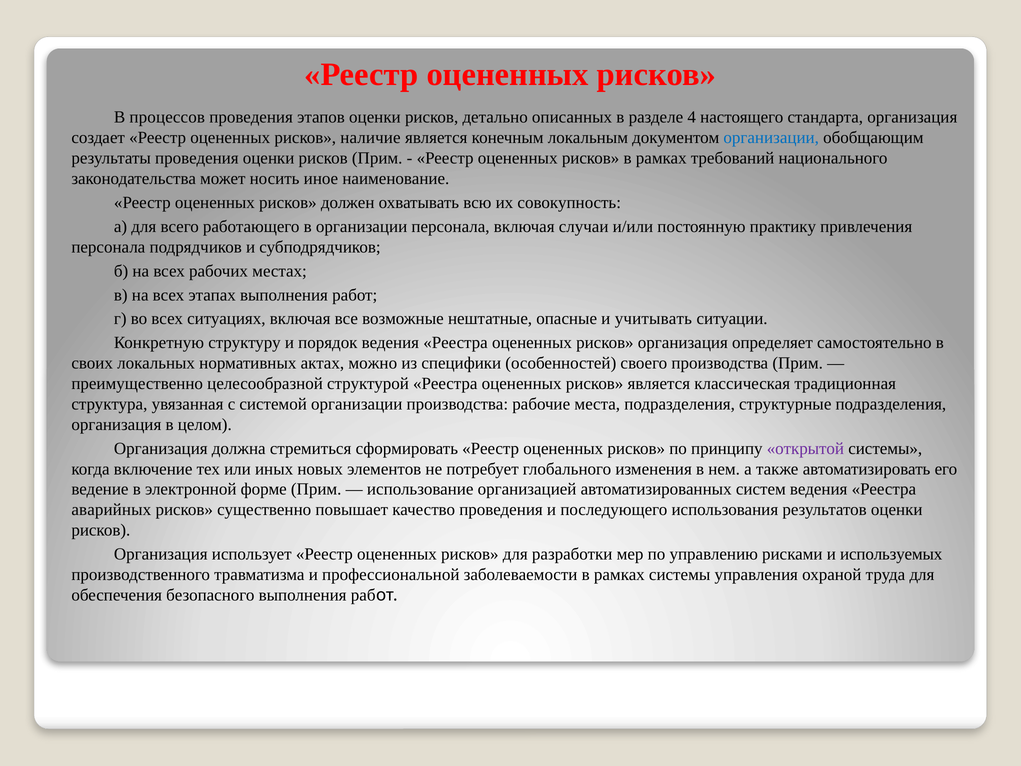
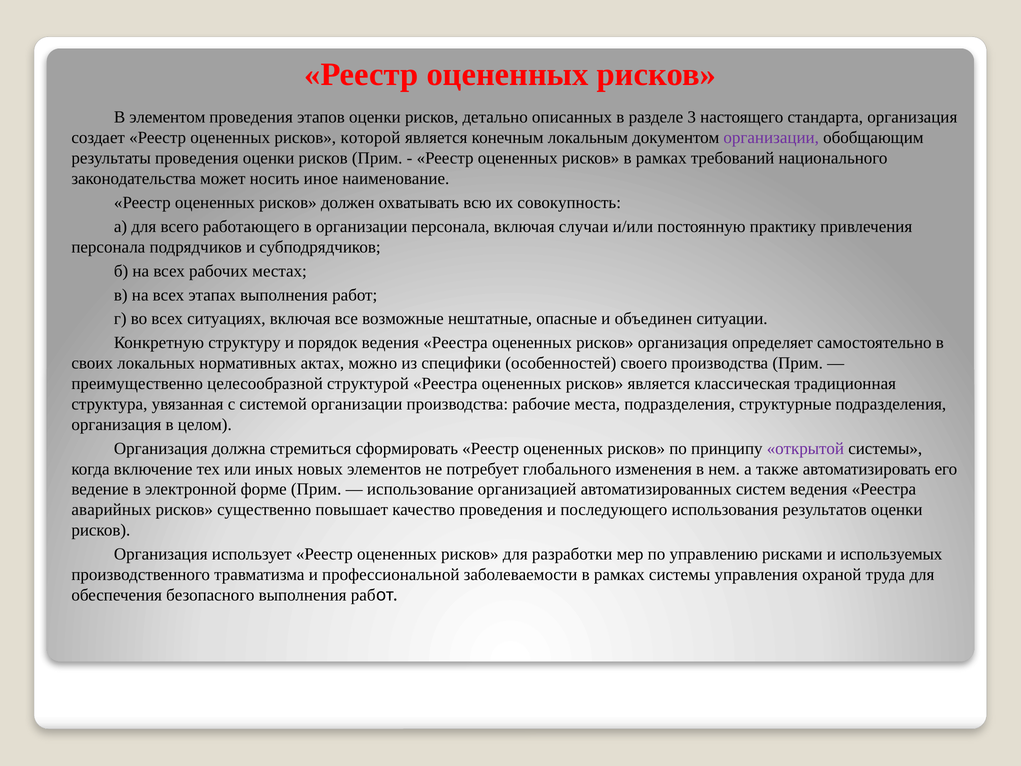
процессов: процессов -> элементом
4: 4 -> 3
наличие: наличие -> которой
организации at (771, 138) colour: blue -> purple
учитывать: учитывать -> объединен
